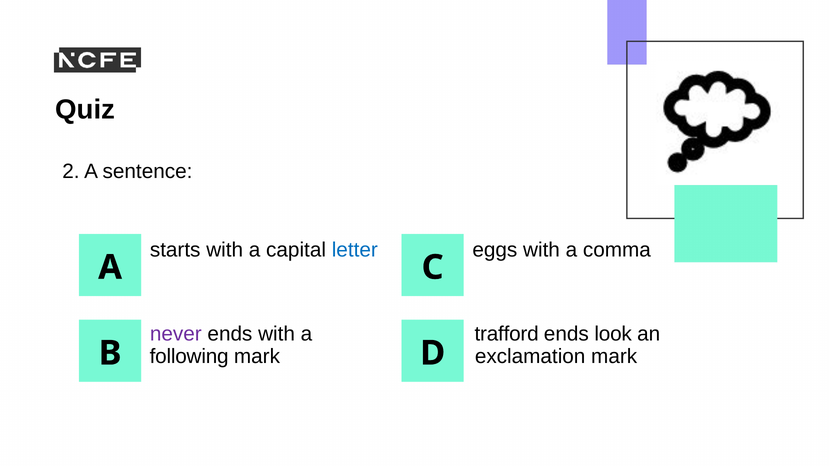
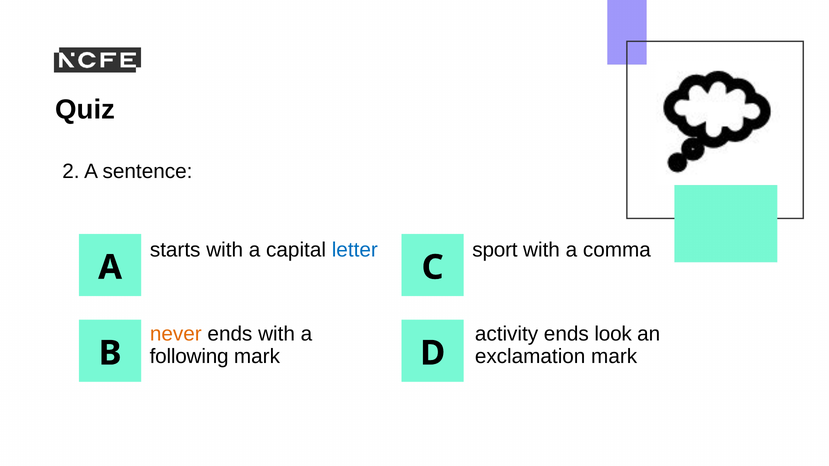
eggs: eggs -> sport
never colour: purple -> orange
trafford: trafford -> activity
